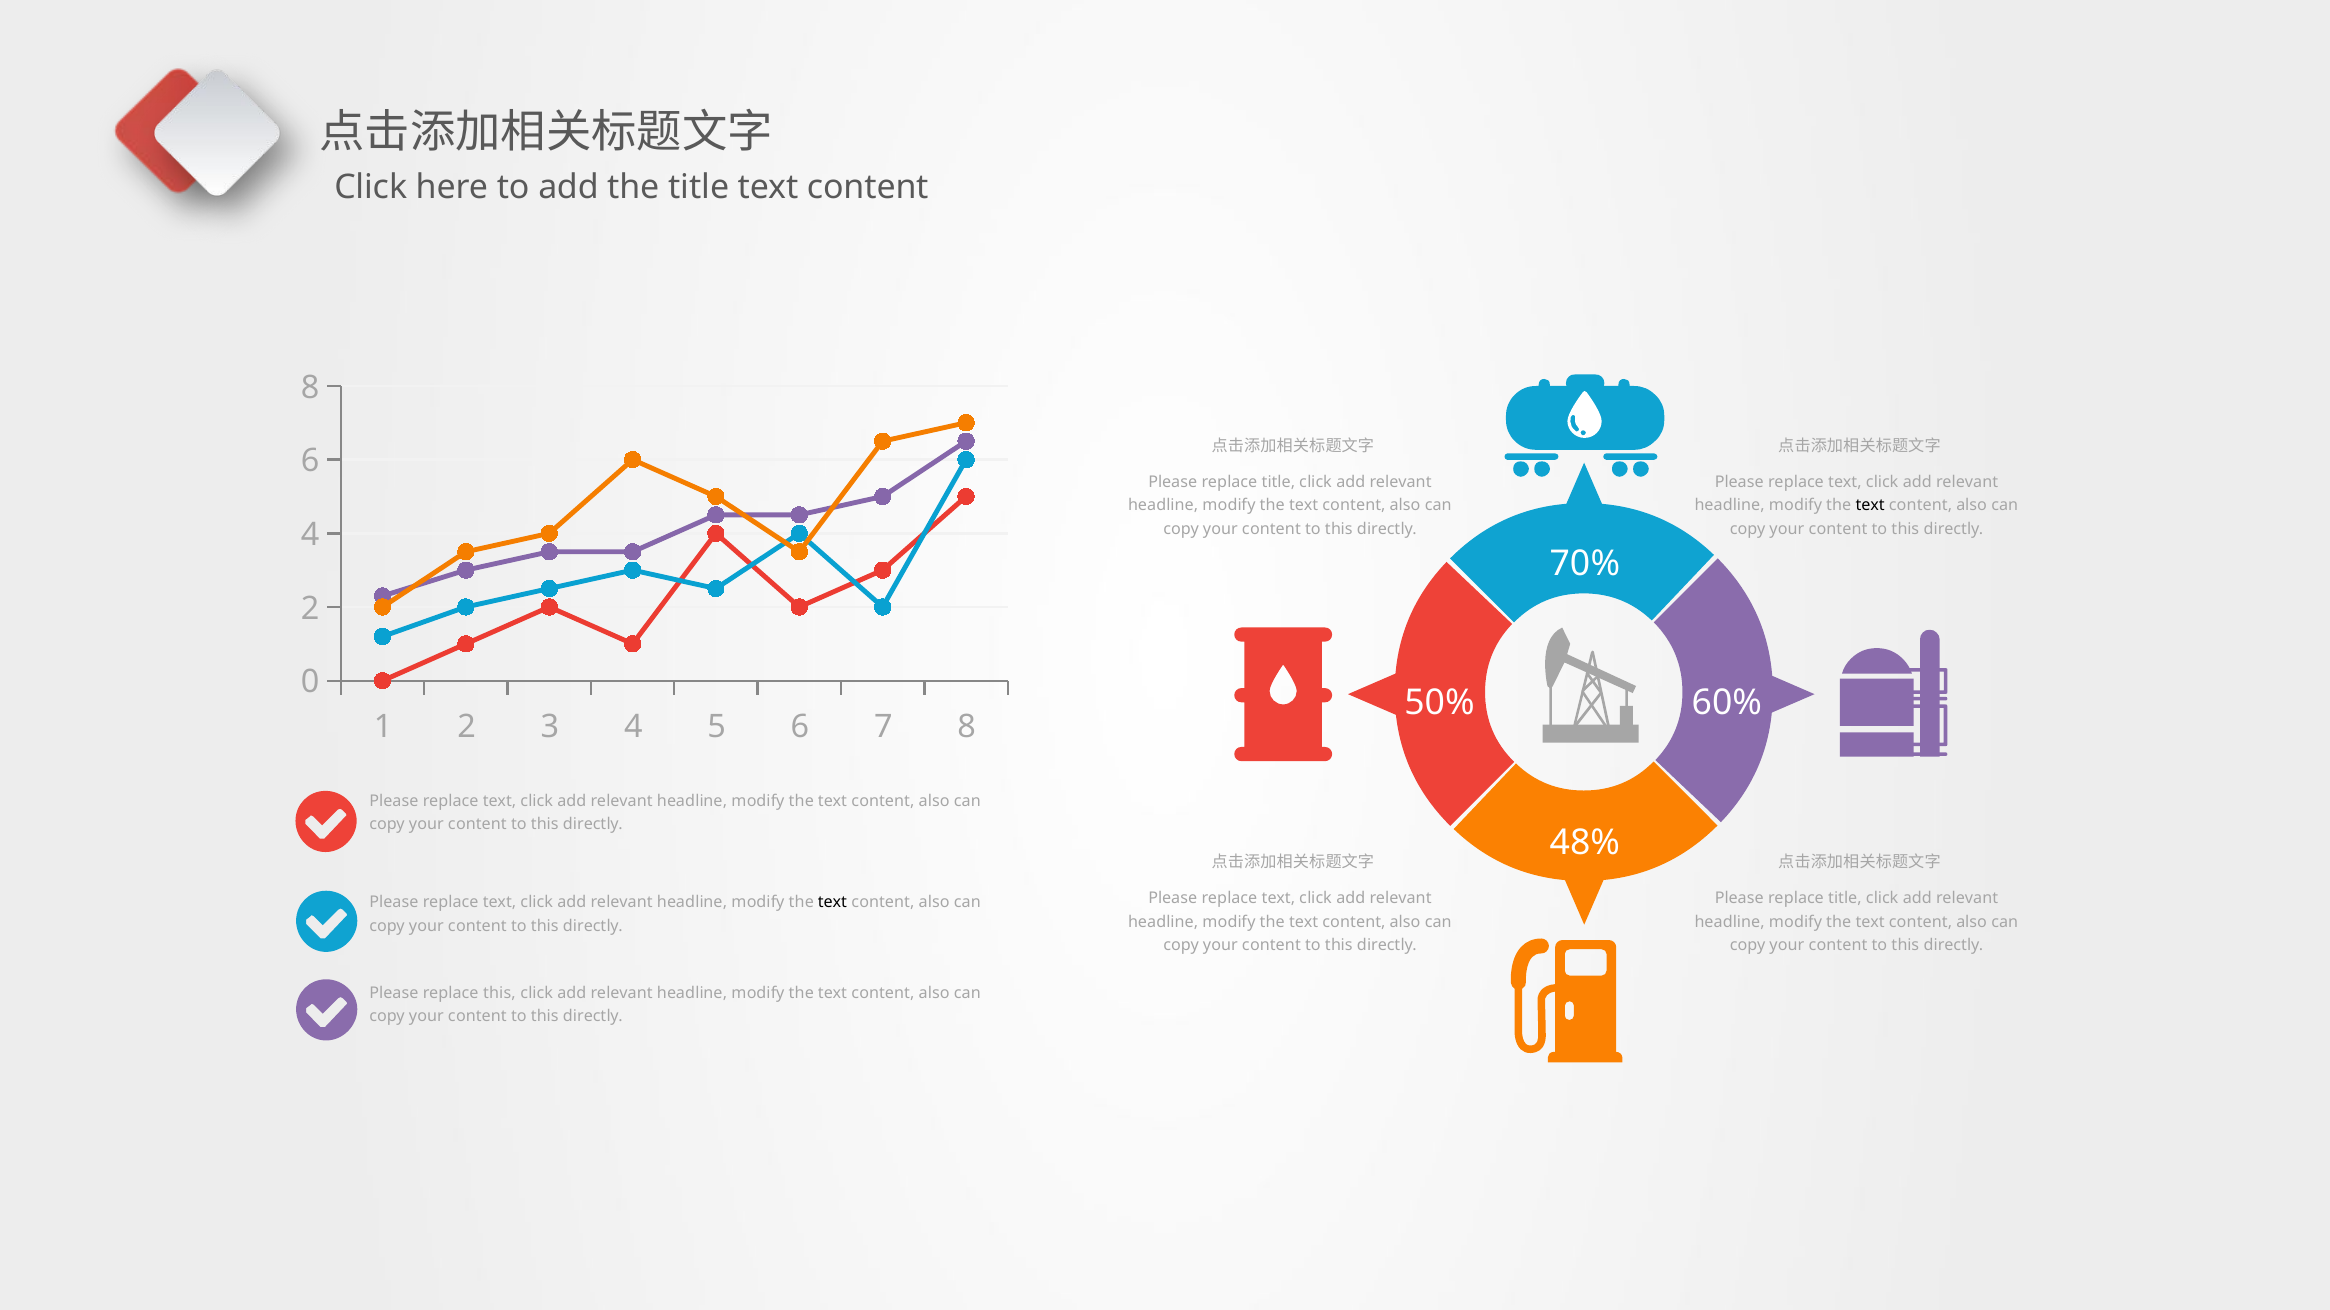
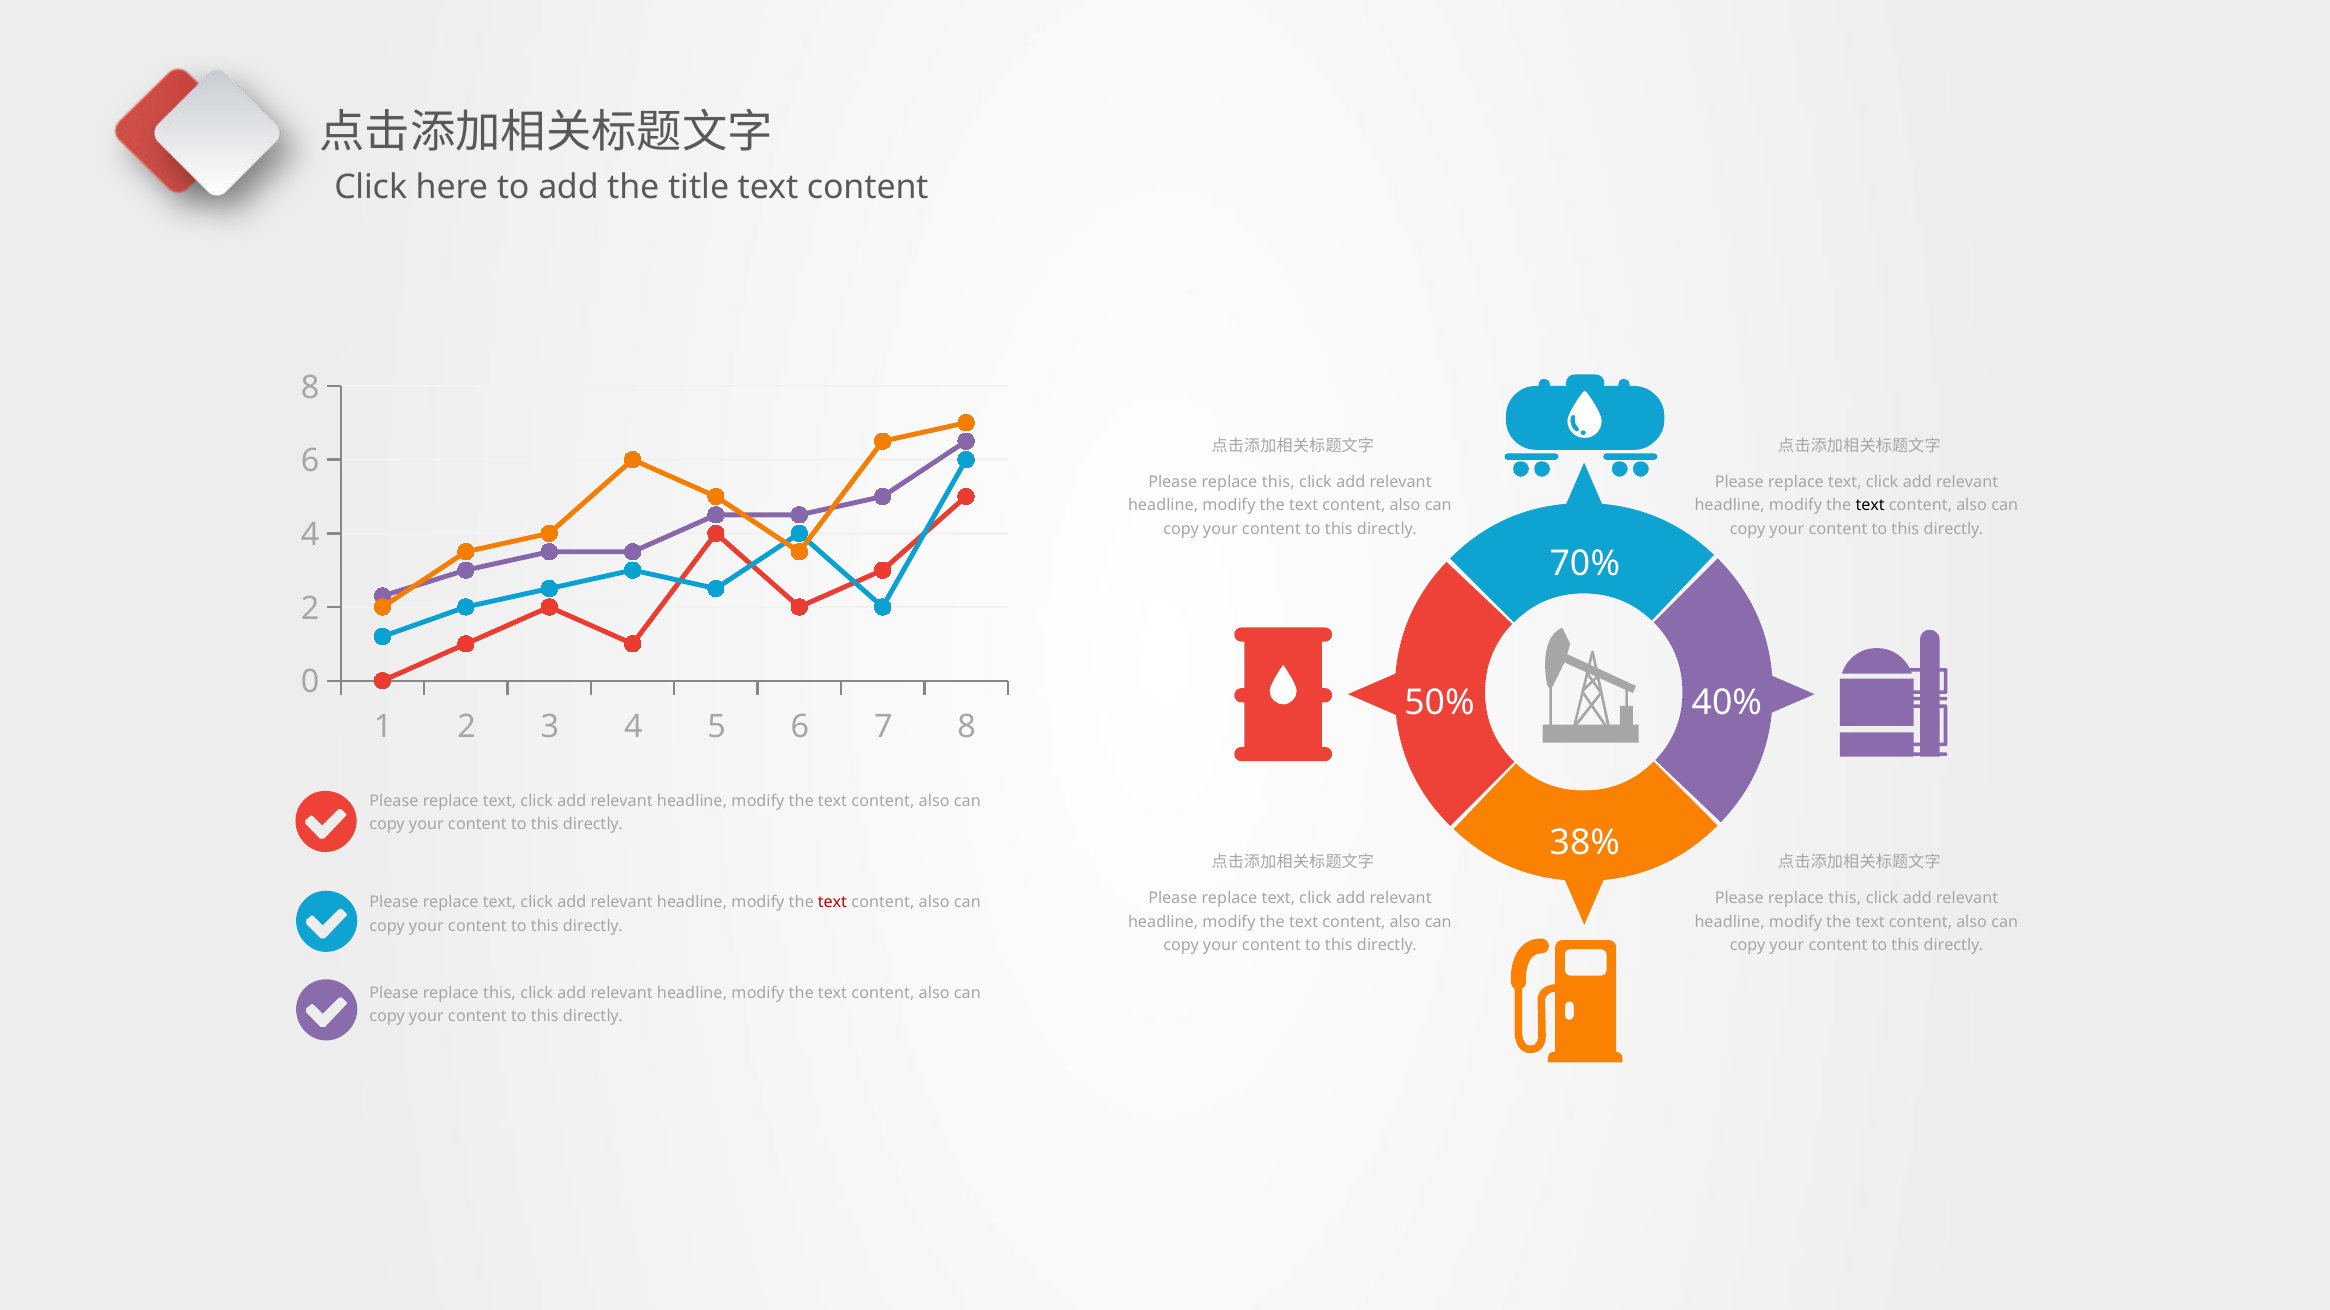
title at (1278, 483): title -> this
60%: 60% -> 40%
48%: 48% -> 38%
title at (1845, 899): title -> this
text at (832, 903) colour: black -> red
